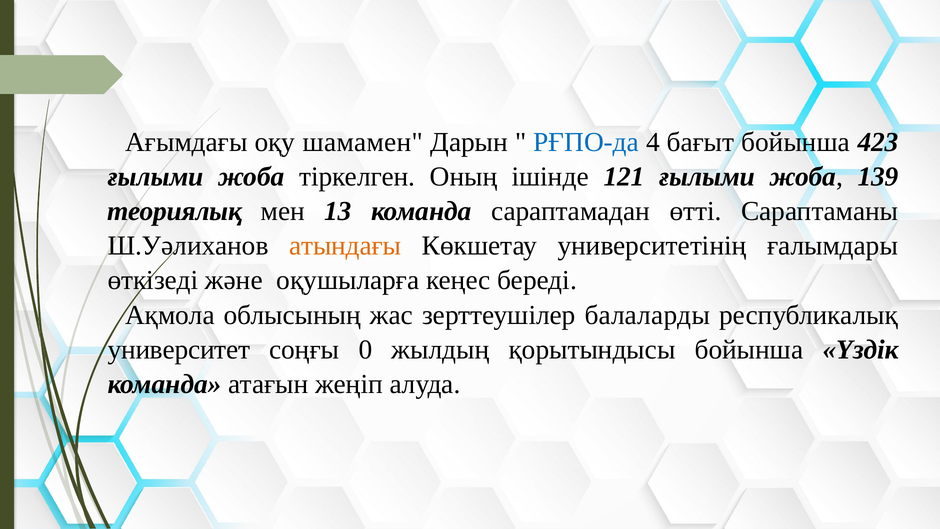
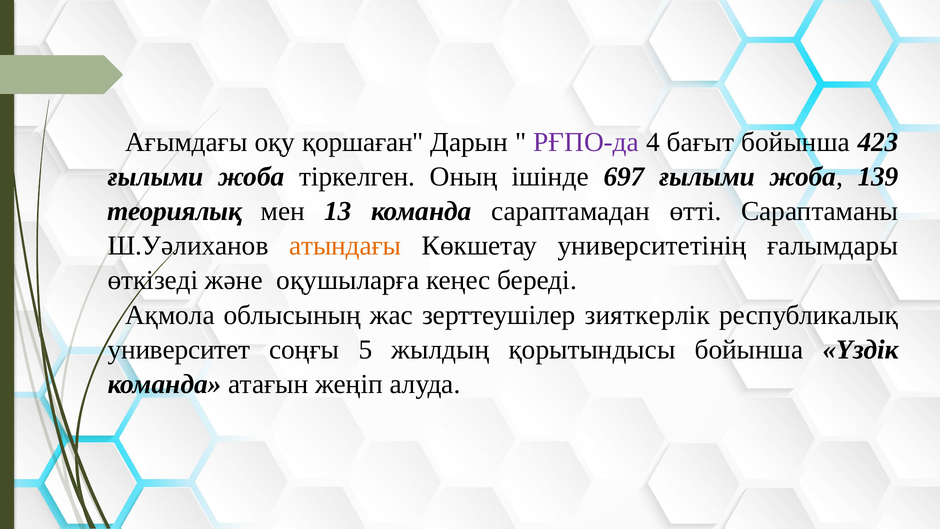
шамамен: шамамен -> қоршаған
РҒПО-да colour: blue -> purple
121: 121 -> 697
балаларды: балаларды -> зияткерлік
0: 0 -> 5
